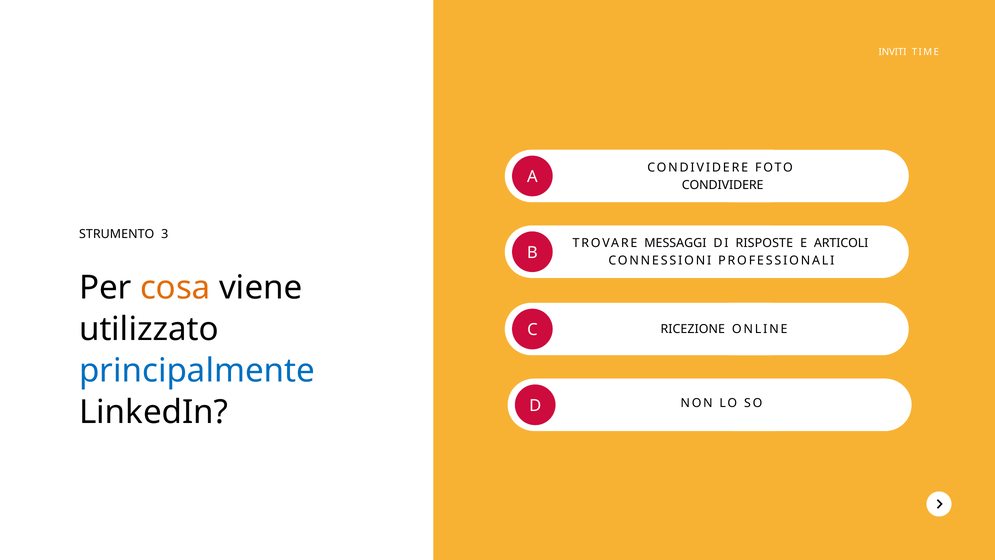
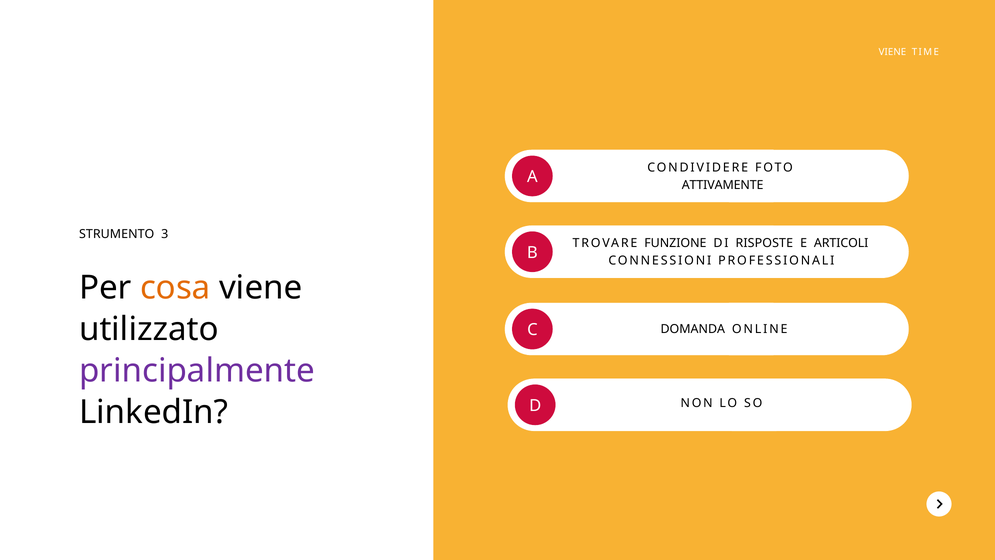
INVITI at (893, 52): INVITI -> VIENE
CONDIVIDERE at (723, 185): CONDIVIDERE -> ATTIVAMENTE
MESSAGGI: MESSAGGI -> FUNZIONE
RICEZIONE: RICEZIONE -> DOMANDA
principalmente colour: blue -> purple
